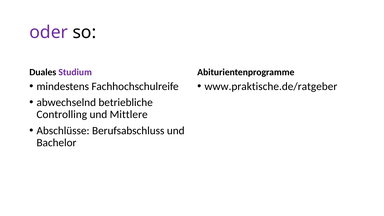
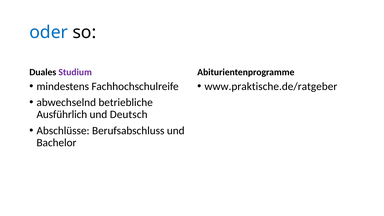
oder colour: purple -> blue
Controlling: Controlling -> Ausführlich
Mittlere: Mittlere -> Deutsch
